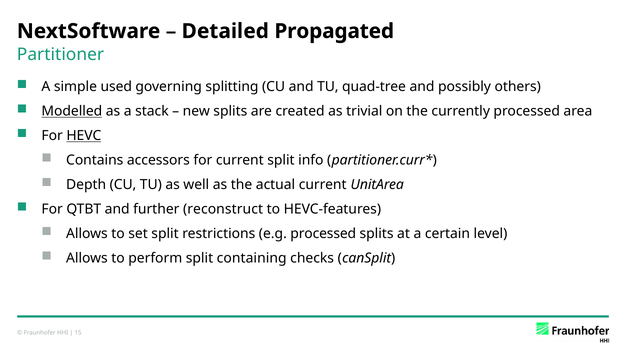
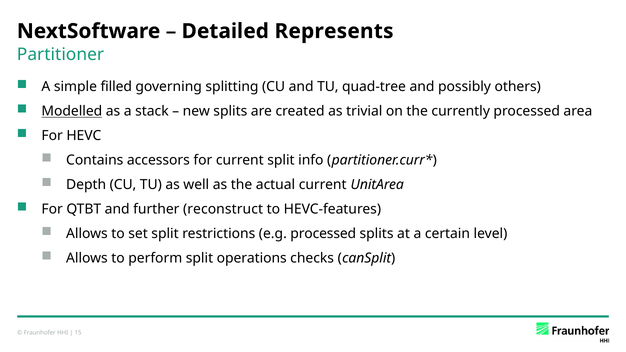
Propagated: Propagated -> Represents
used: used -> filled
HEVC underline: present -> none
containing: containing -> operations
